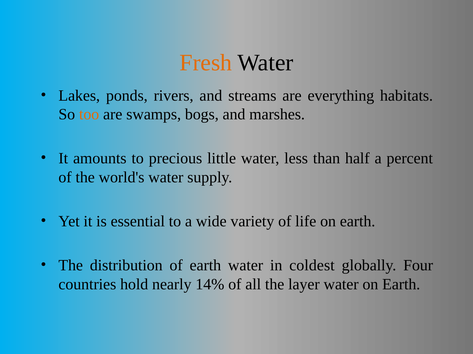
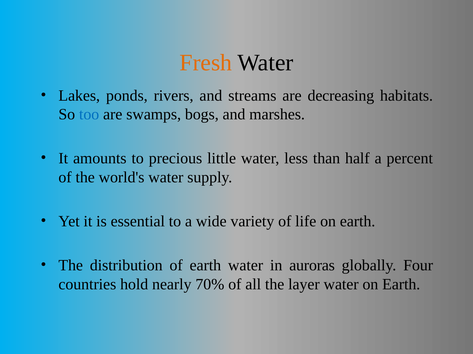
everything: everything -> decreasing
too colour: orange -> blue
coldest: coldest -> auroras
14%: 14% -> 70%
